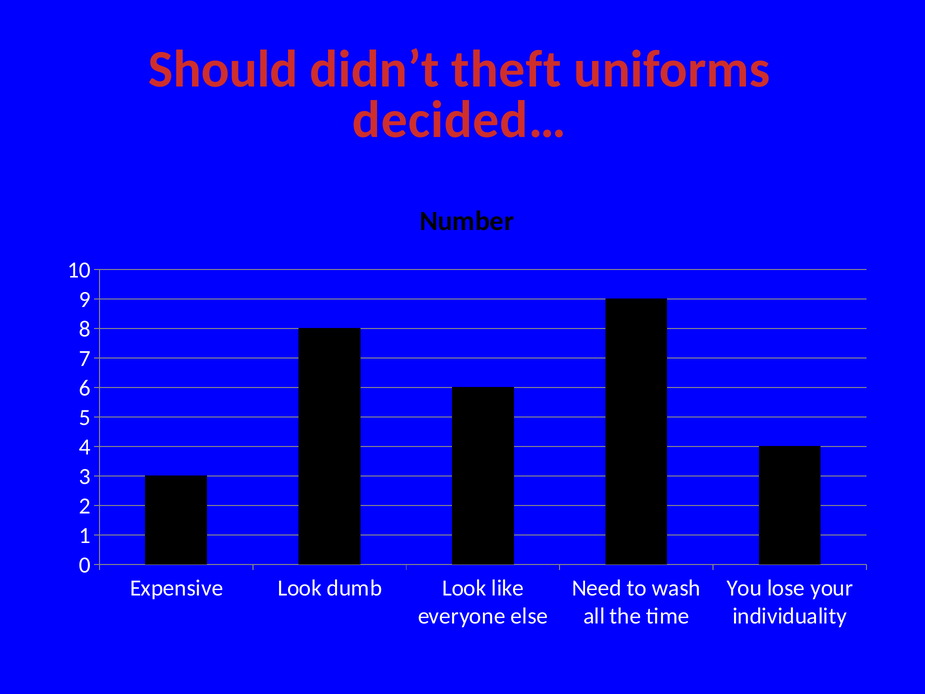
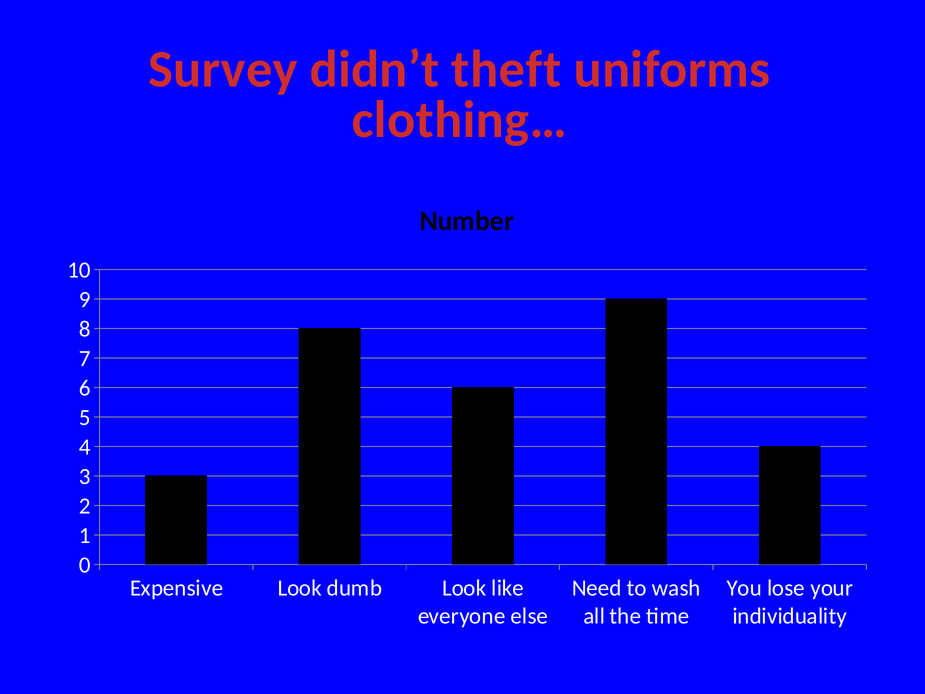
Should: Should -> Survey
decided…: decided… -> clothing…
